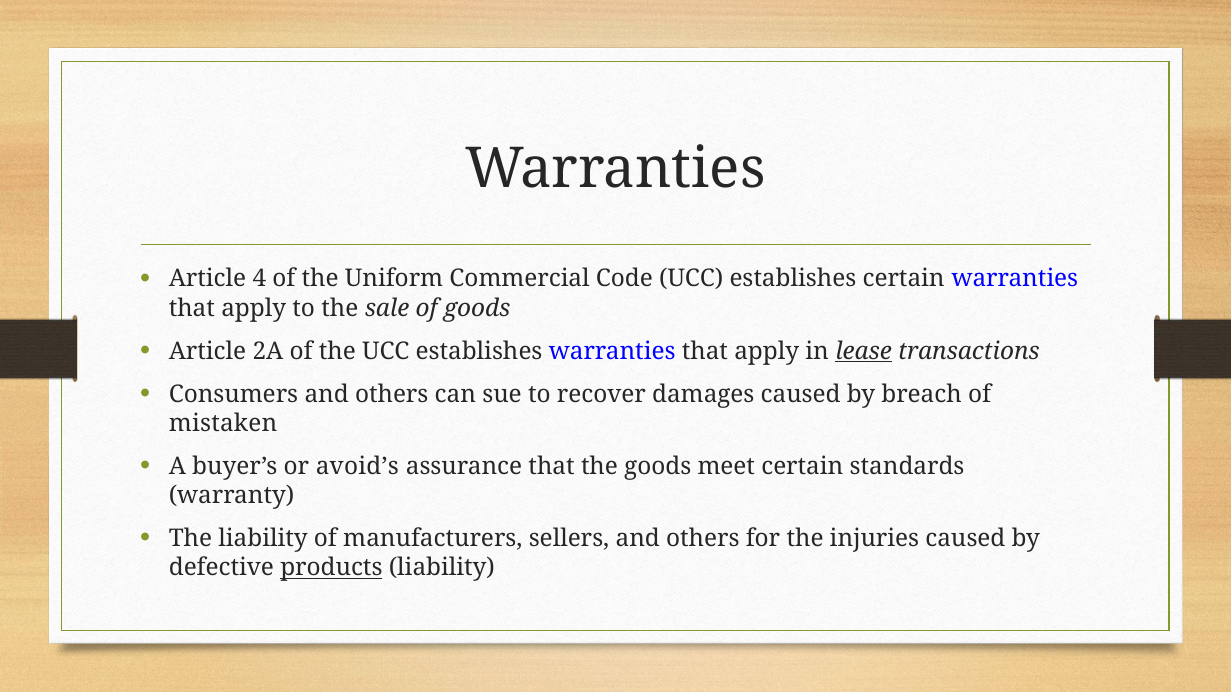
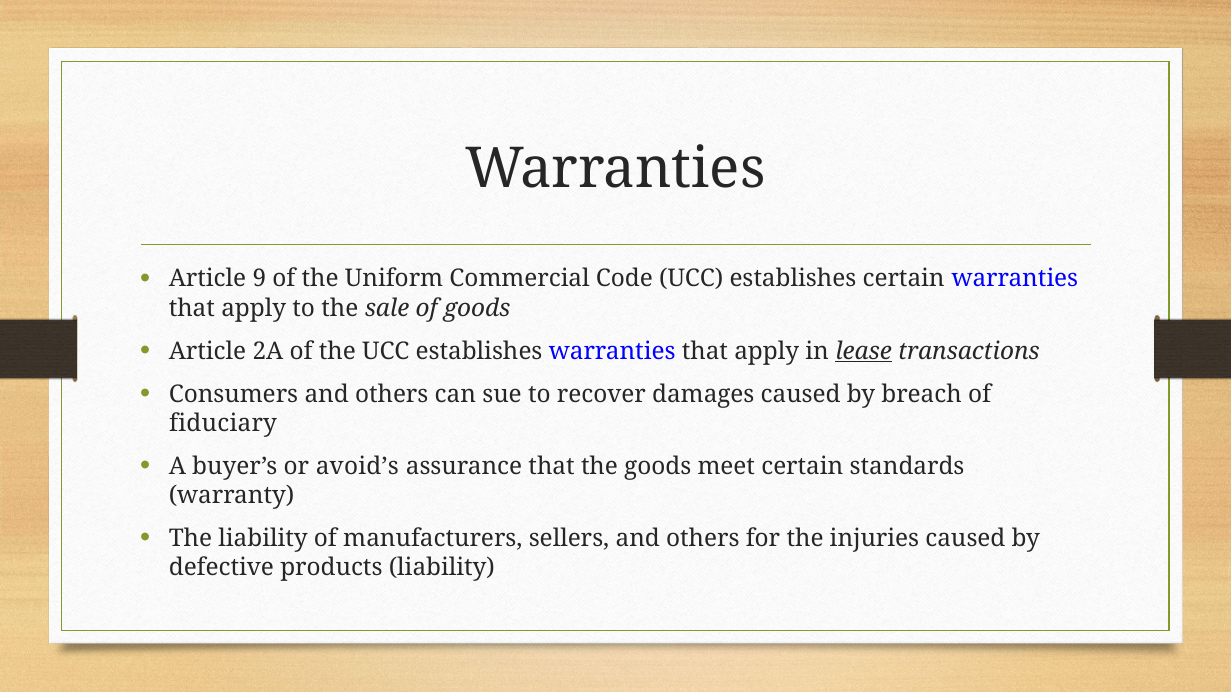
4: 4 -> 9
mistaken: mistaken -> fiduciary
products underline: present -> none
